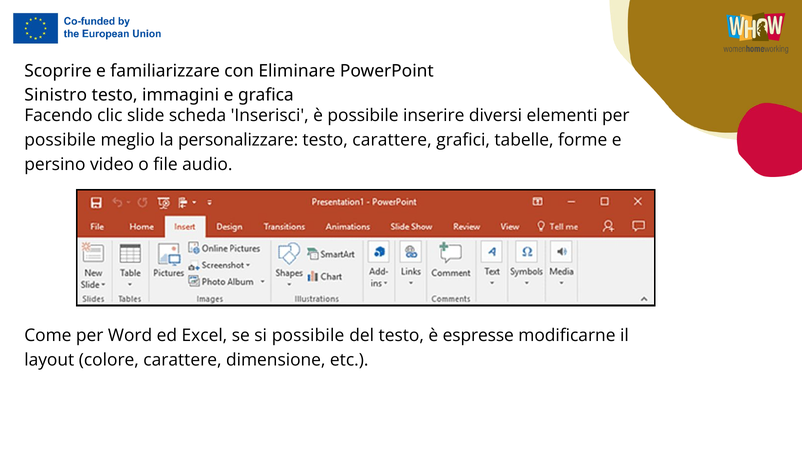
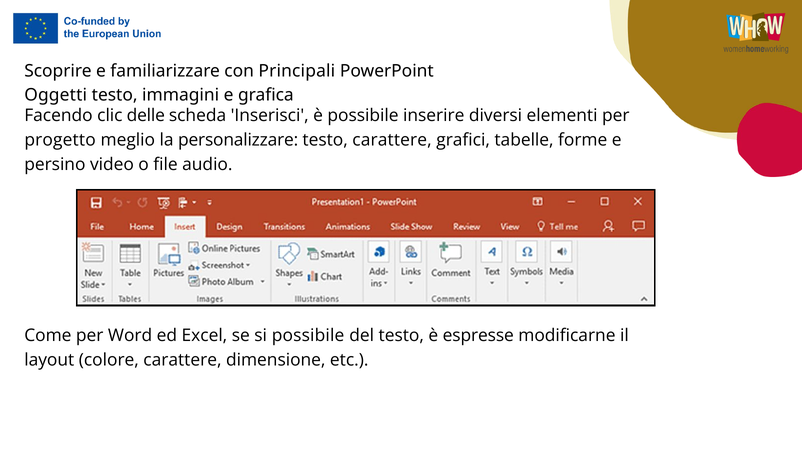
Eliminare: Eliminare -> Principali
Sinistro: Sinistro -> Oggetti
slide: slide -> delle
possibile at (60, 140): possibile -> progetto
